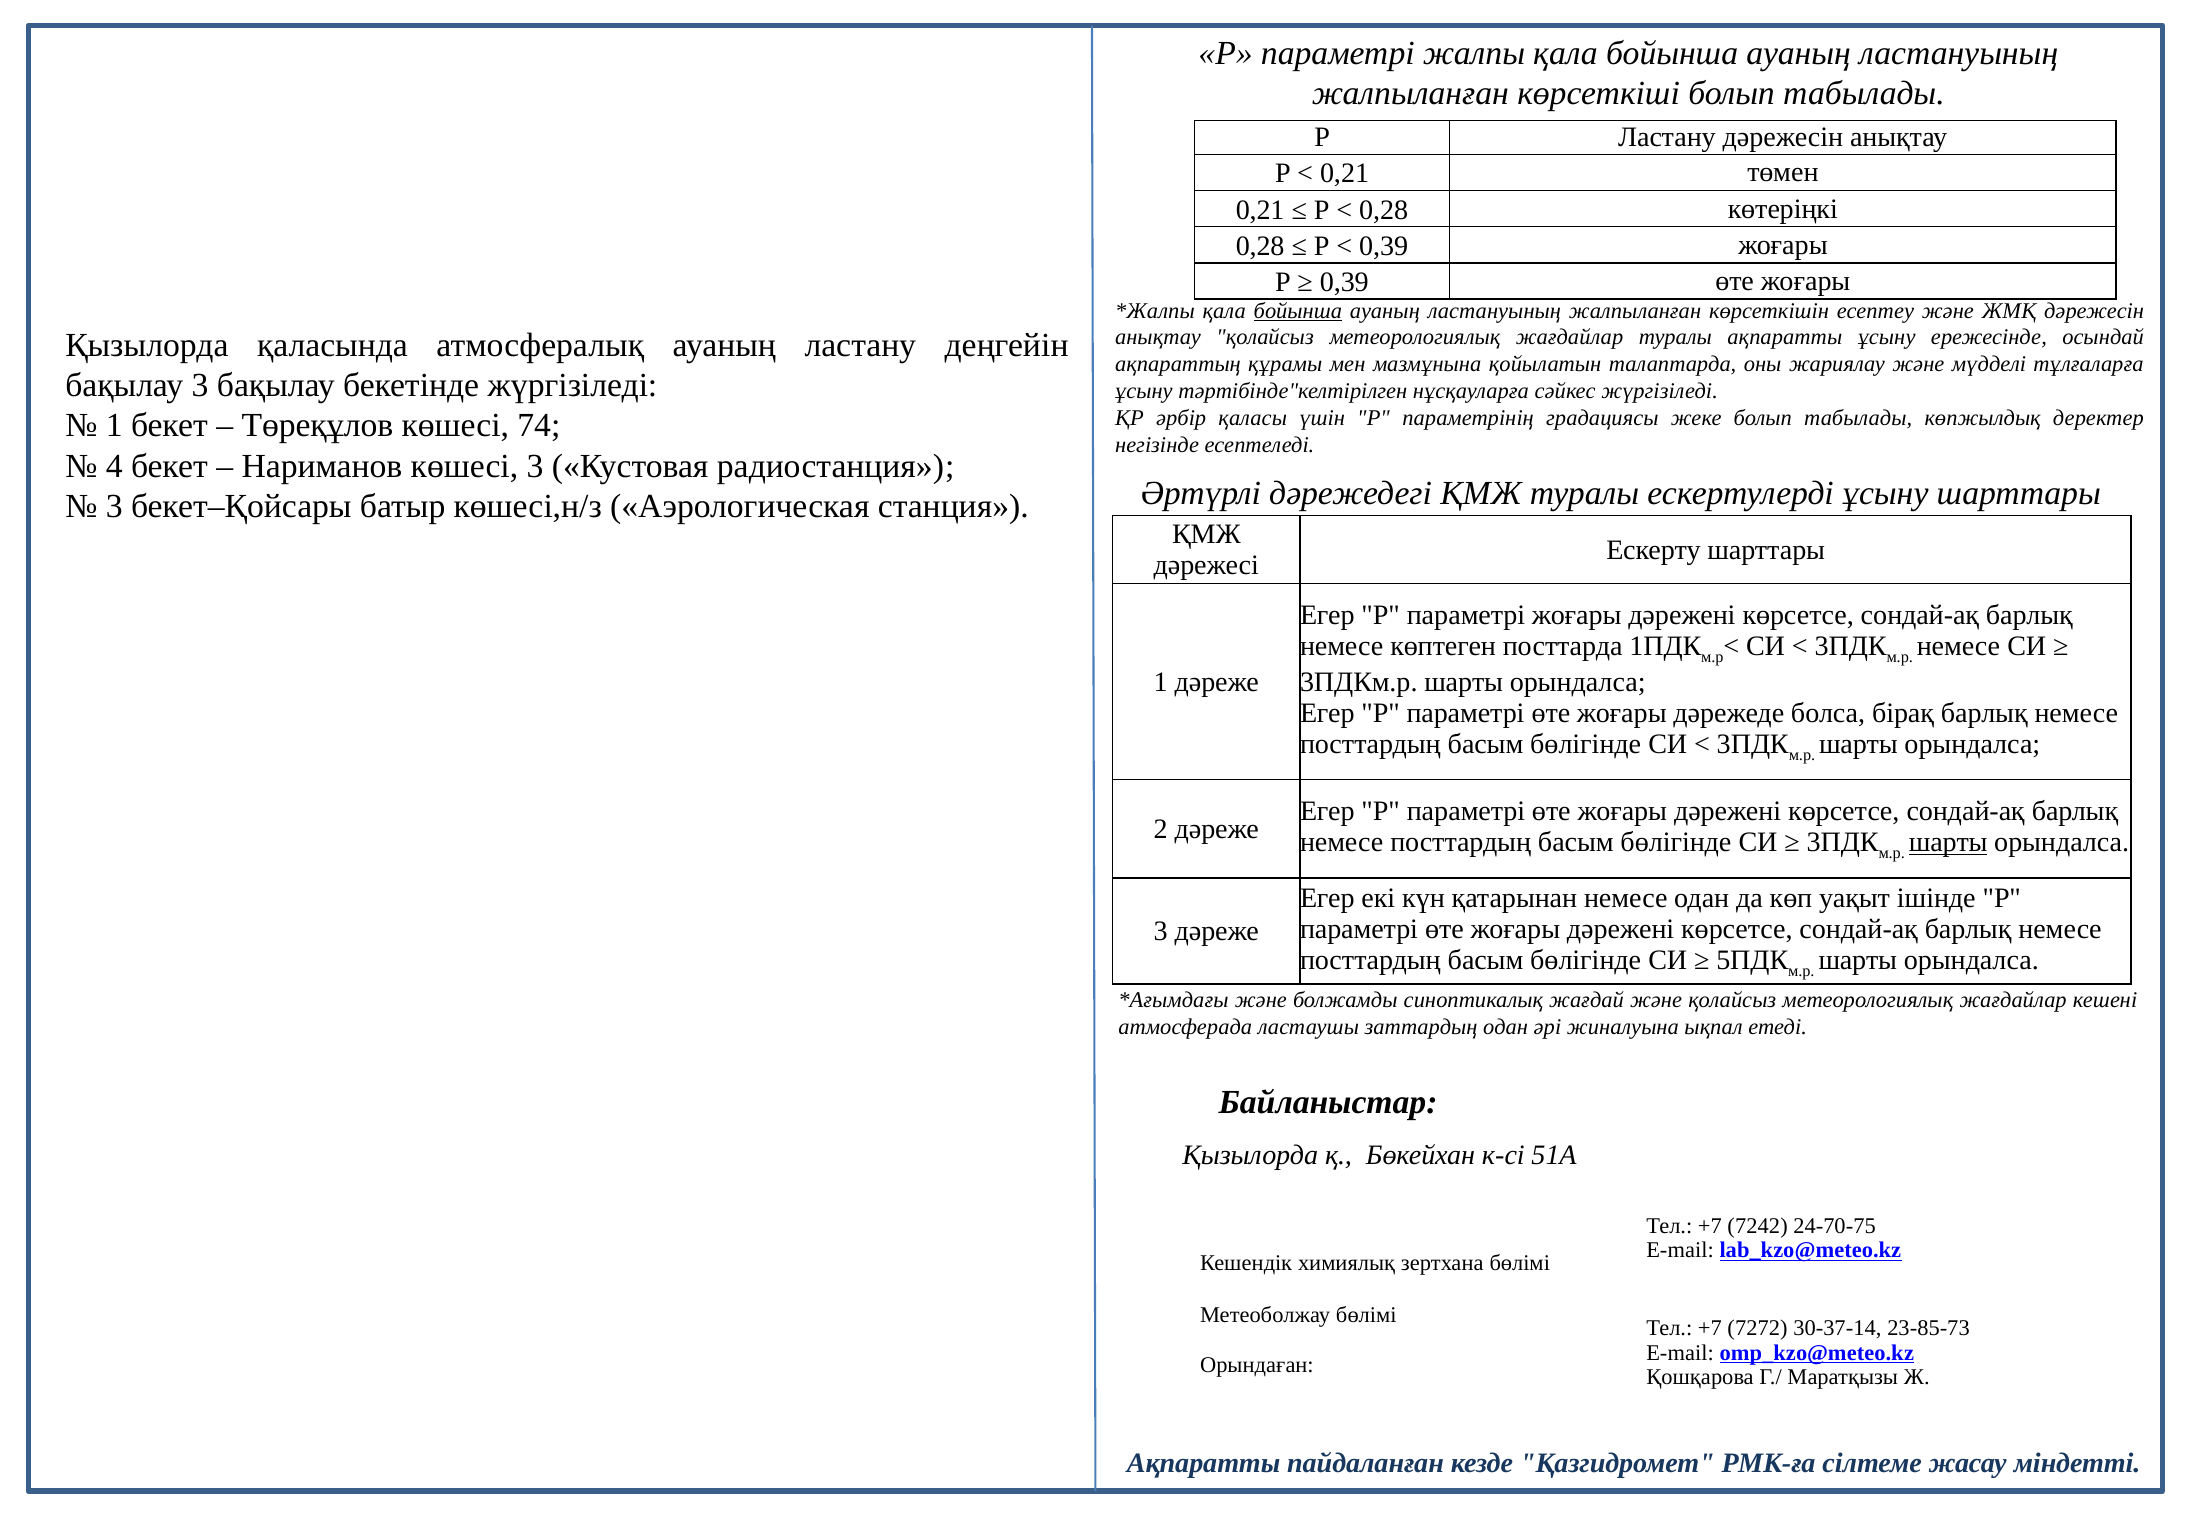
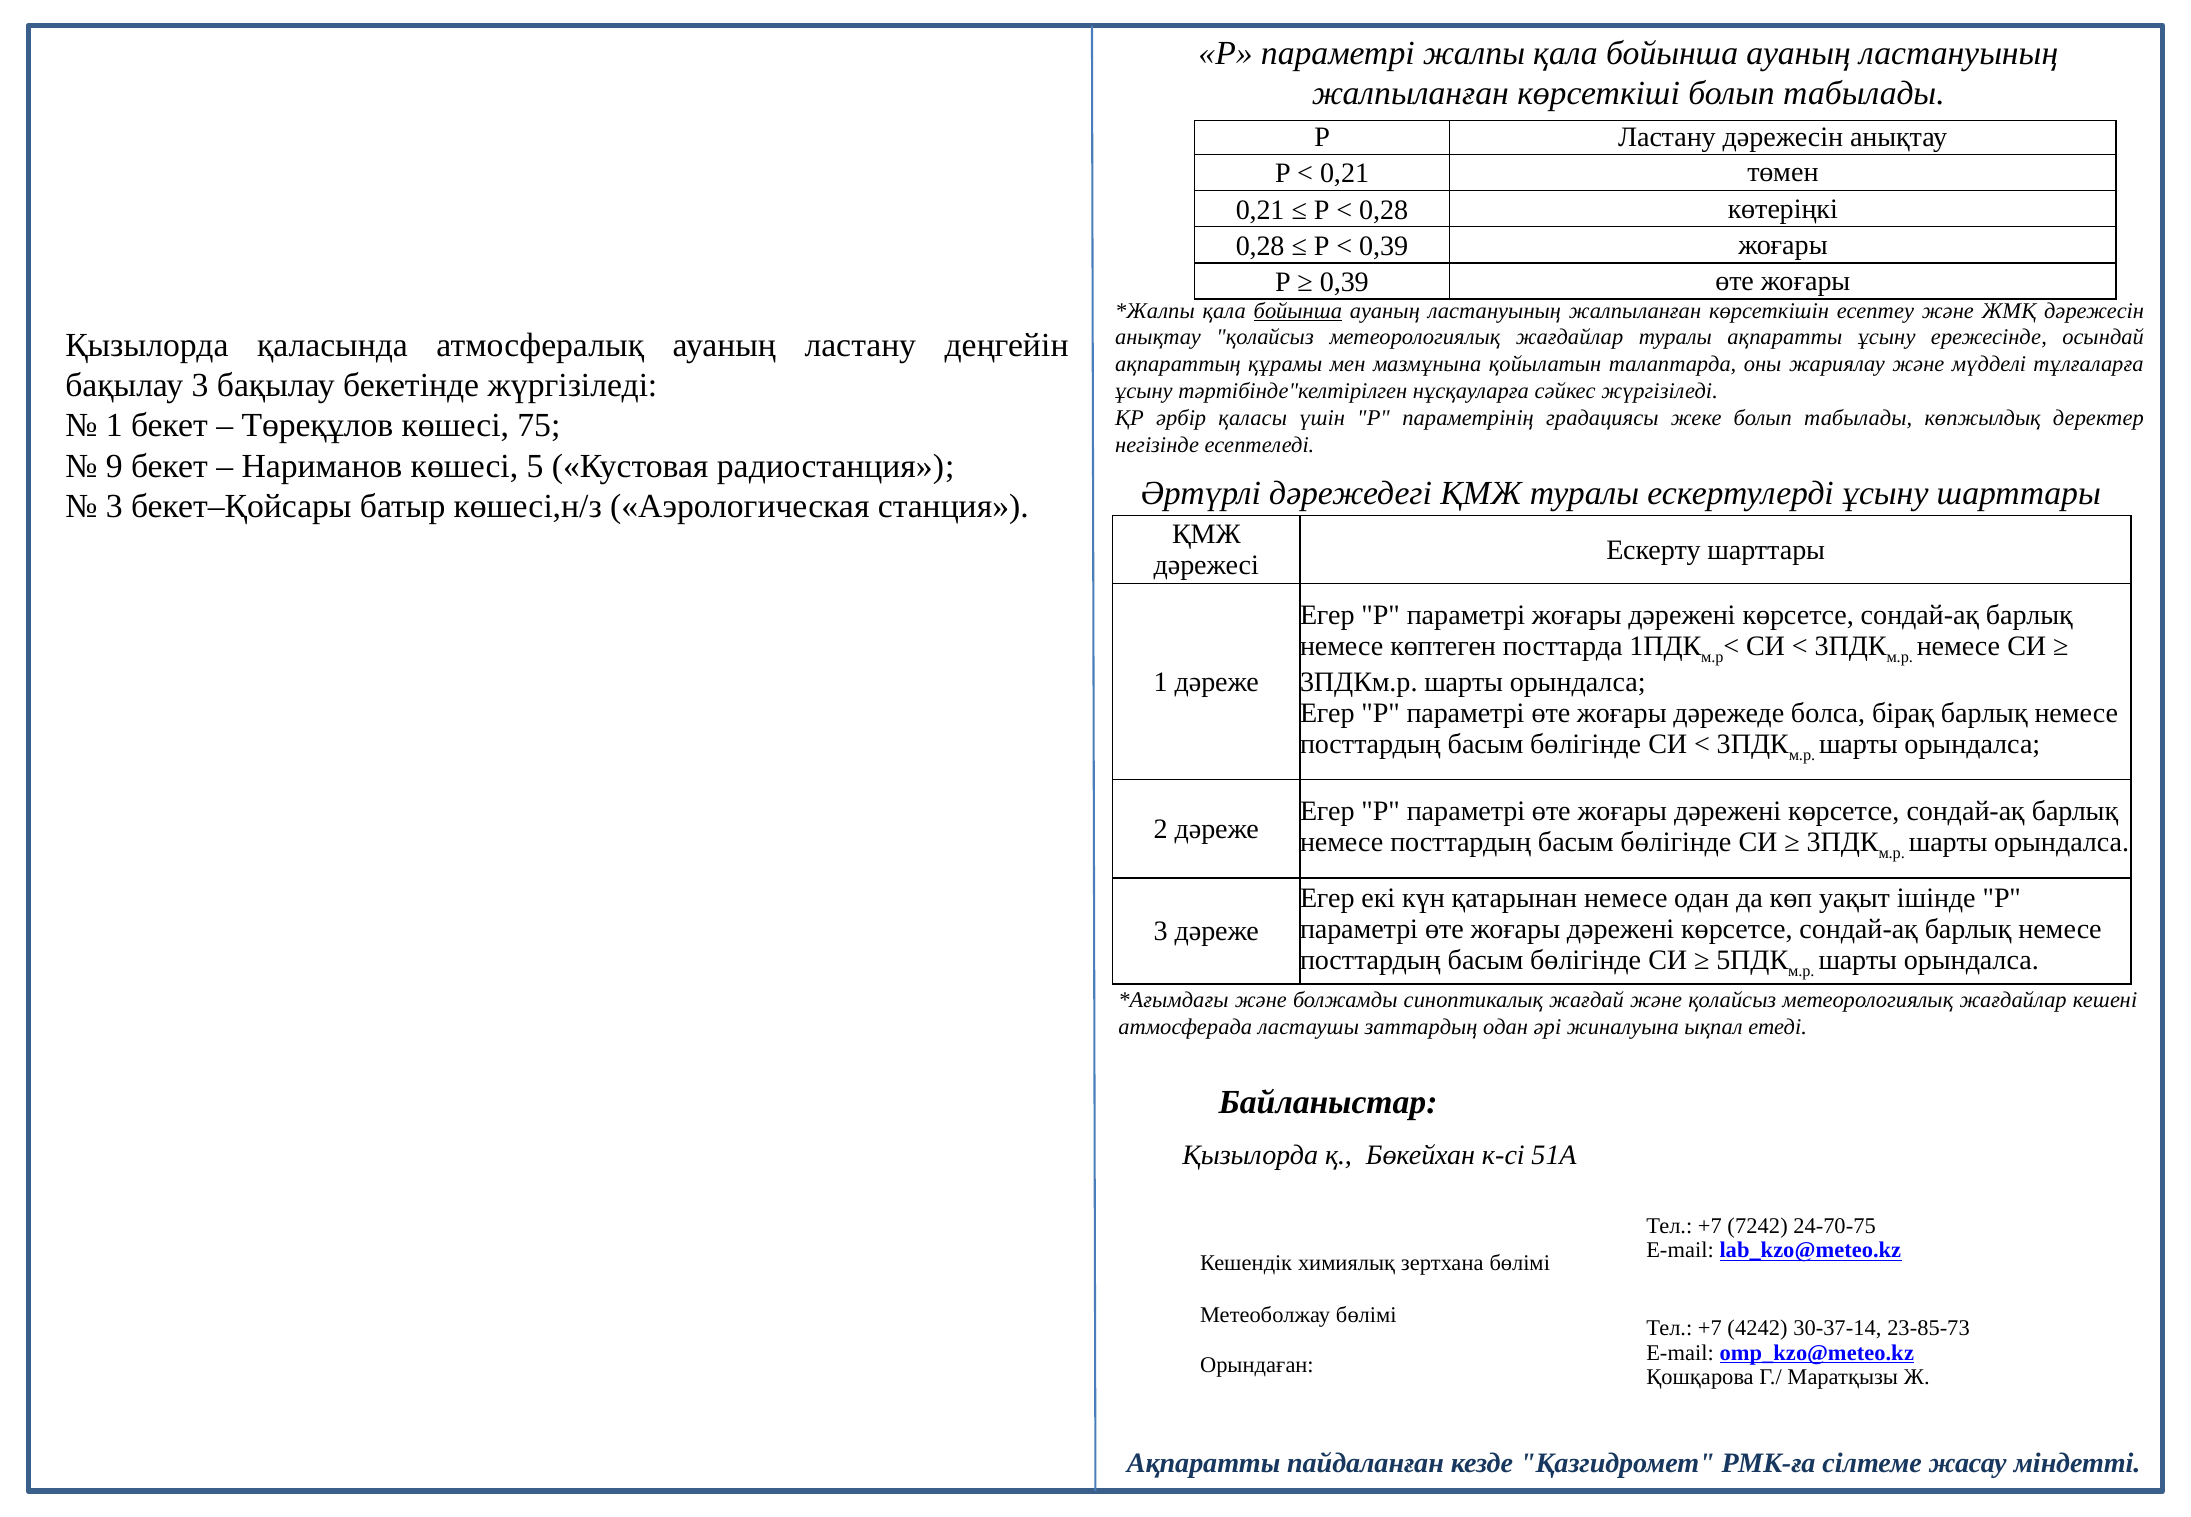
74: 74 -> 75
4: 4 -> 9
көшесі 3: 3 -> 5
шарты at (1948, 842) underline: present -> none
7272: 7272 -> 4242
